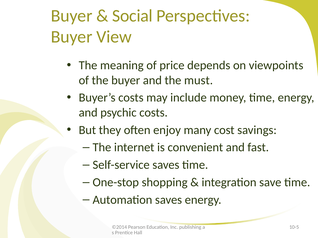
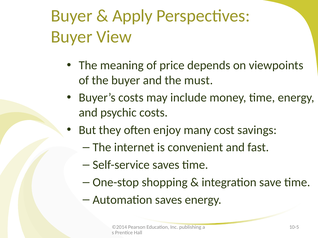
Social: Social -> Apply
